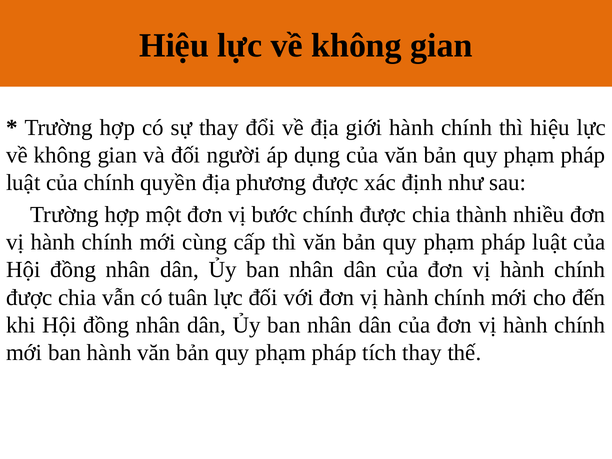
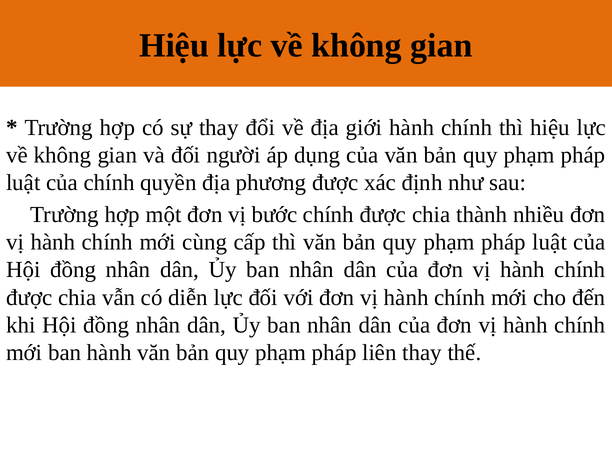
tuân: tuân -> diễn
tích: tích -> liên
